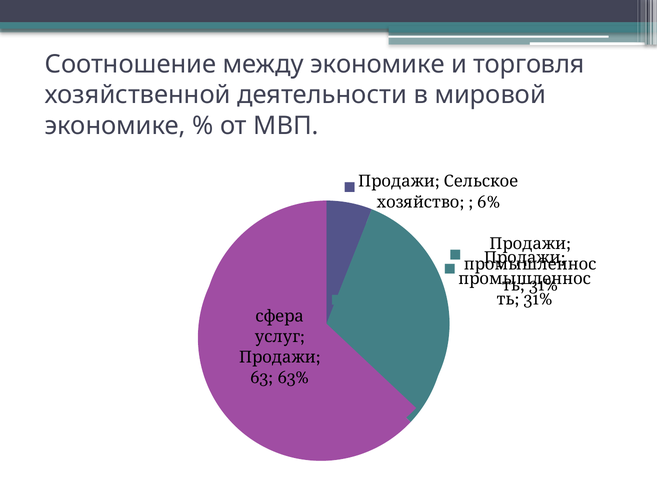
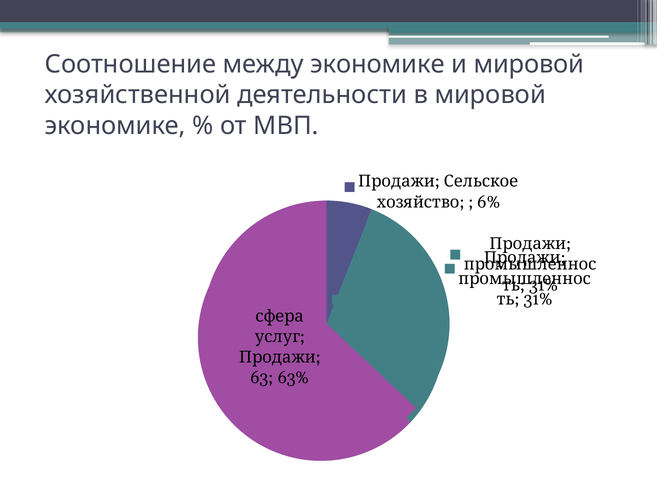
и торговля: торговля -> мировой
